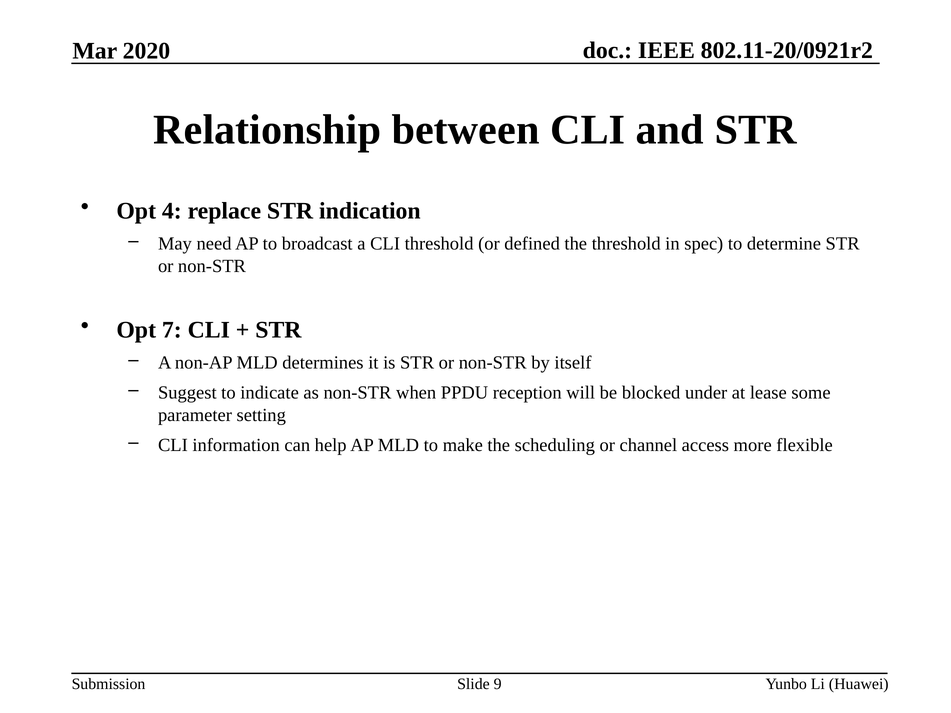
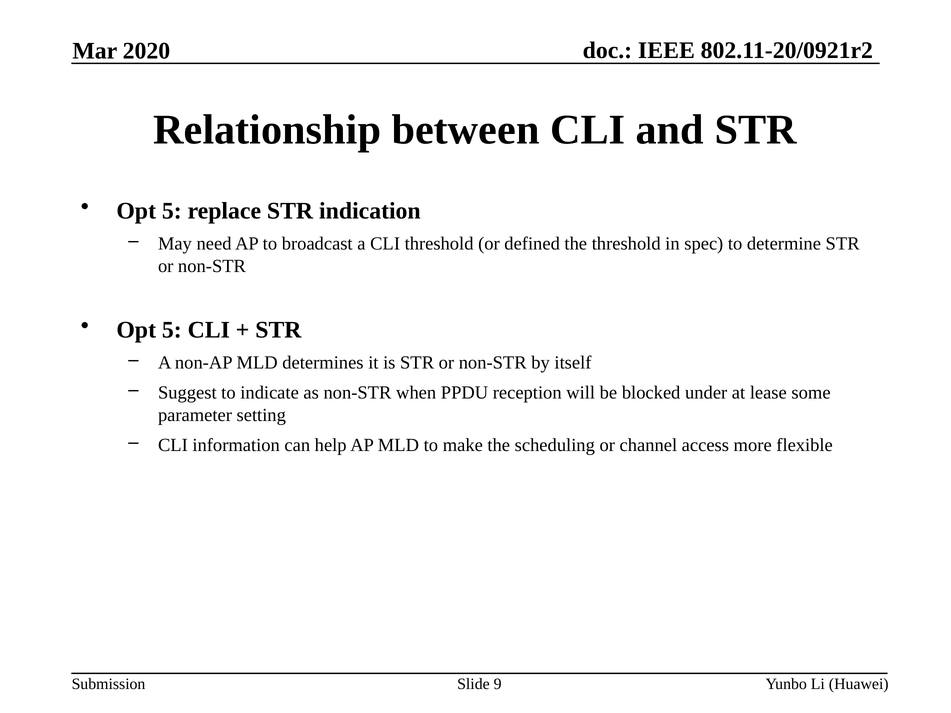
4 at (172, 211): 4 -> 5
7 at (172, 330): 7 -> 5
